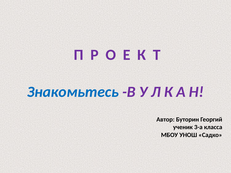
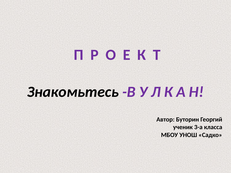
Знакомьтесь colour: blue -> black
